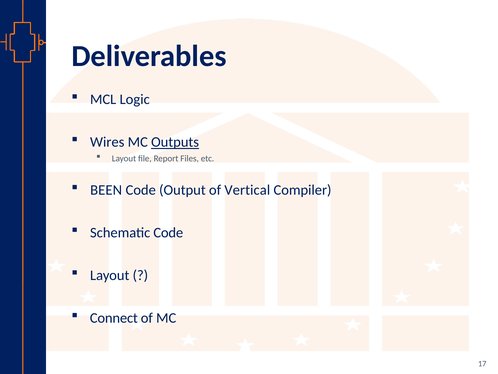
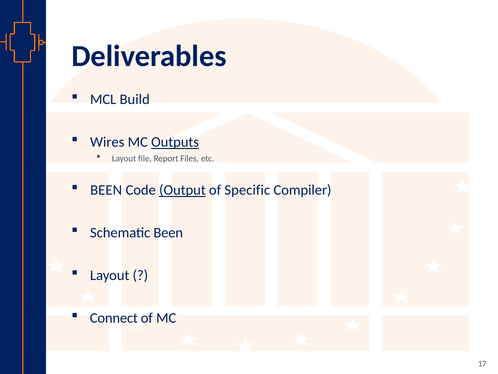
Logic: Logic -> Build
Output underline: none -> present
Vertical: Vertical -> Specific
Schematic Code: Code -> Been
